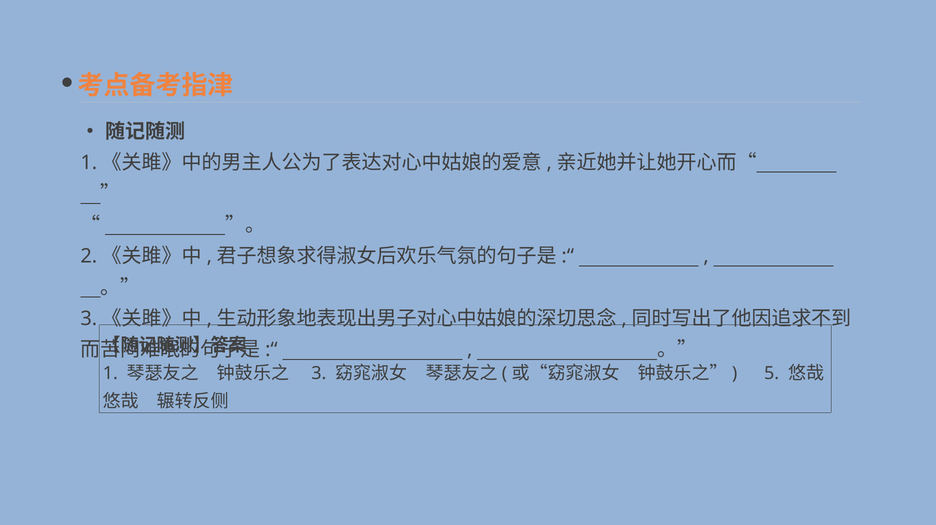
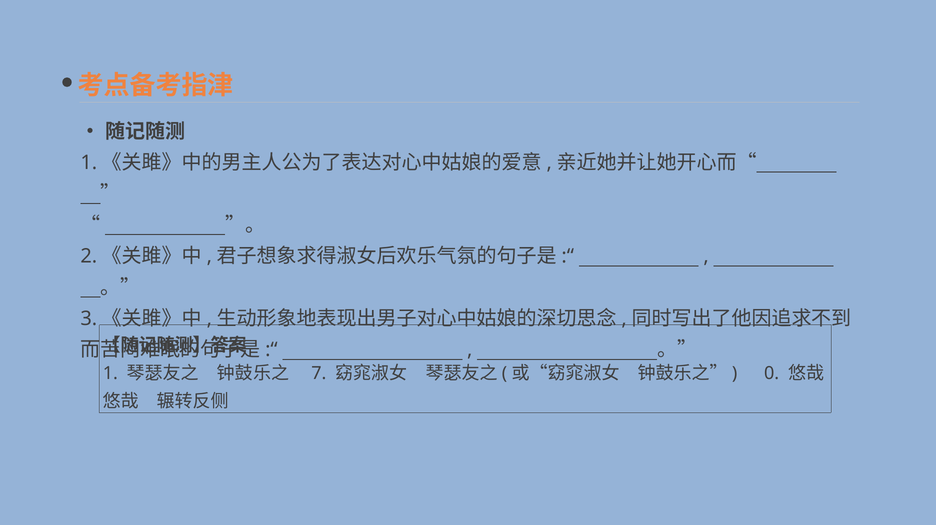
3 at (319, 373): 3 -> 7
5: 5 -> 0
